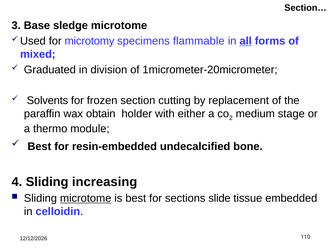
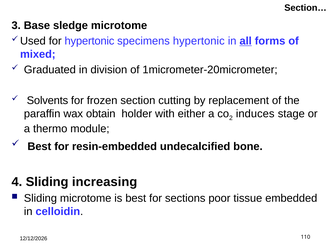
for microtomy: microtomy -> hypertonic
specimens flammable: flammable -> hypertonic
medium: medium -> induces
microtome at (86, 198) underline: present -> none
slide: slide -> poor
